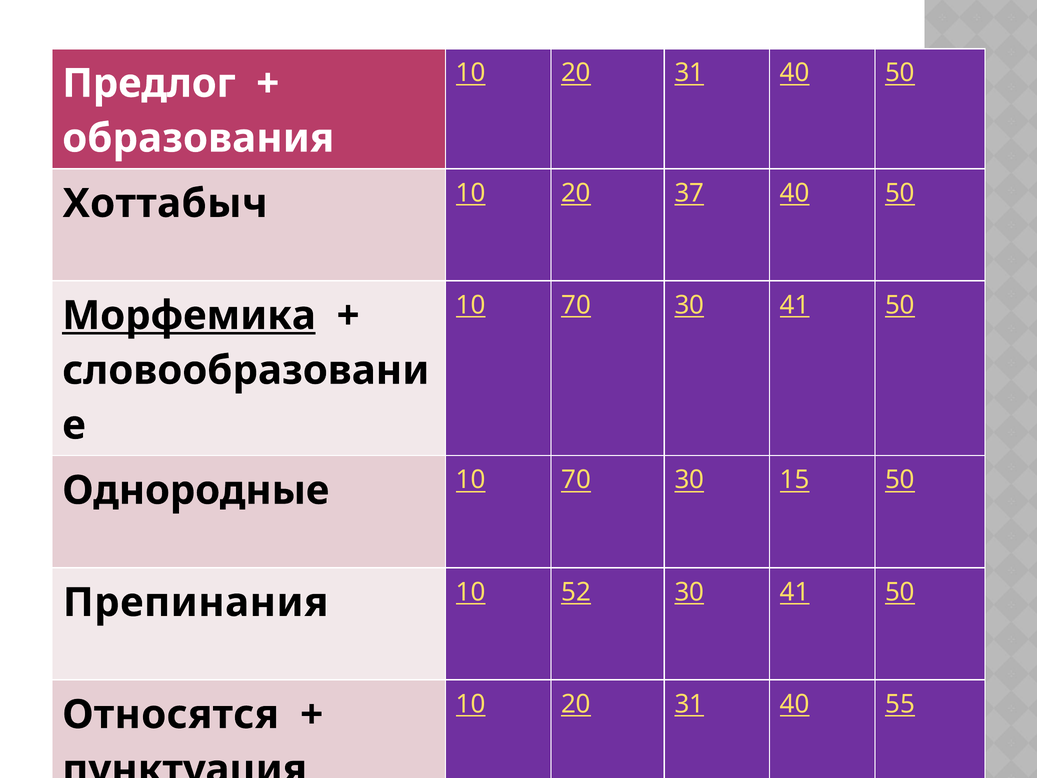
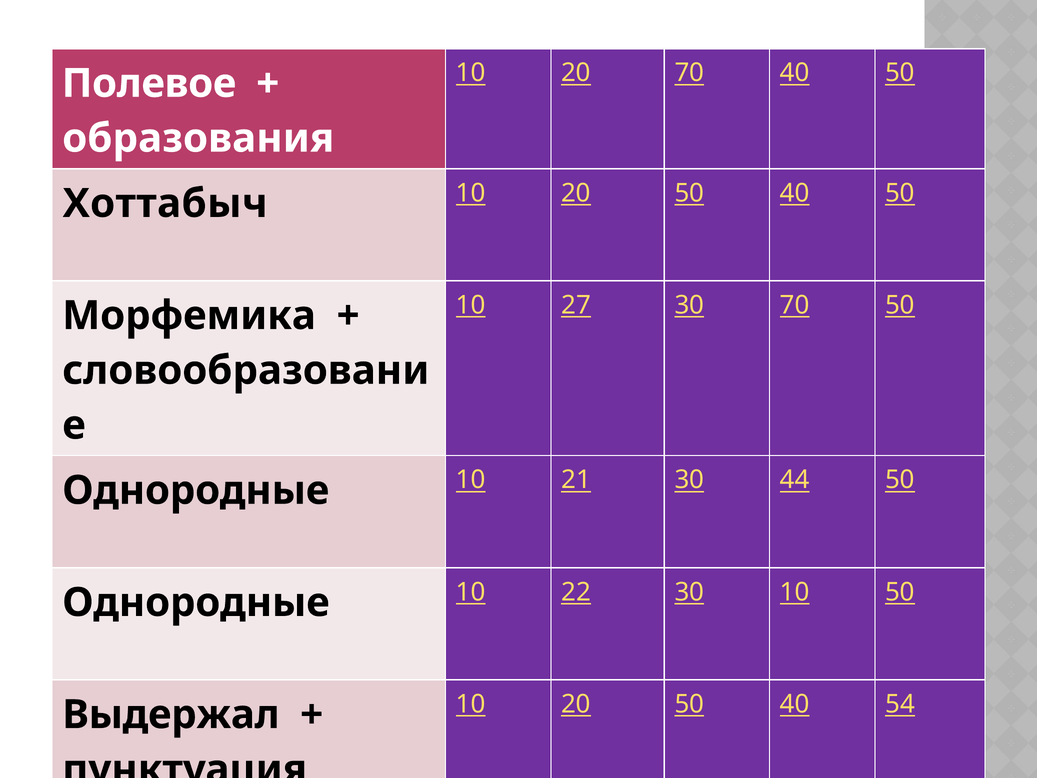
31 at (689, 73): 31 -> 70
Предлог: Предлог -> Полевое
37 at (689, 193): 37 -> 50
70 at (576, 305): 70 -> 27
41 at (795, 305): 41 -> 70
Морфемика underline: present -> none
70 at (576, 480): 70 -> 21
15: 15 -> 44
Препинания at (196, 602): Препинания -> Однородные
52: 52 -> 22
41 at (795, 592): 41 -> 10
31 at (689, 704): 31 -> 50
55: 55 -> 54
Относятся: Относятся -> Выдержал
